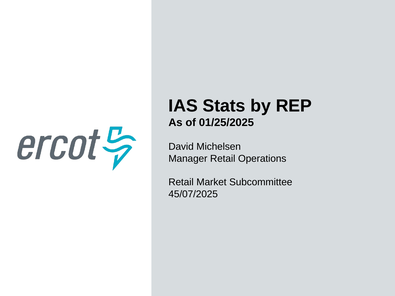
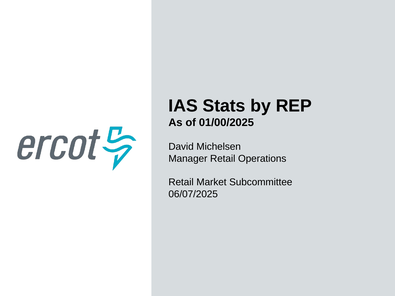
01/25/2025: 01/25/2025 -> 01/00/2025
45/07/2025: 45/07/2025 -> 06/07/2025
